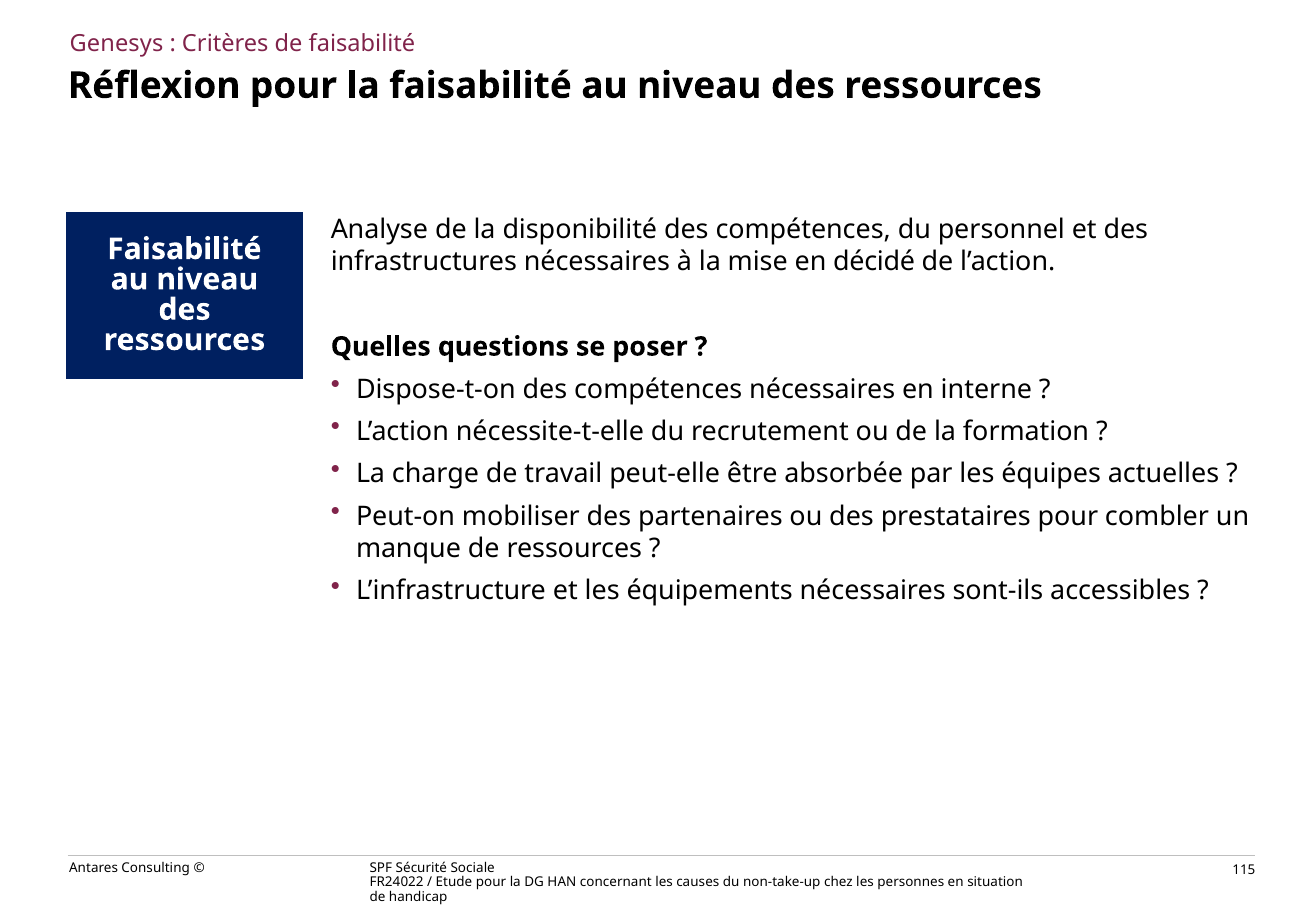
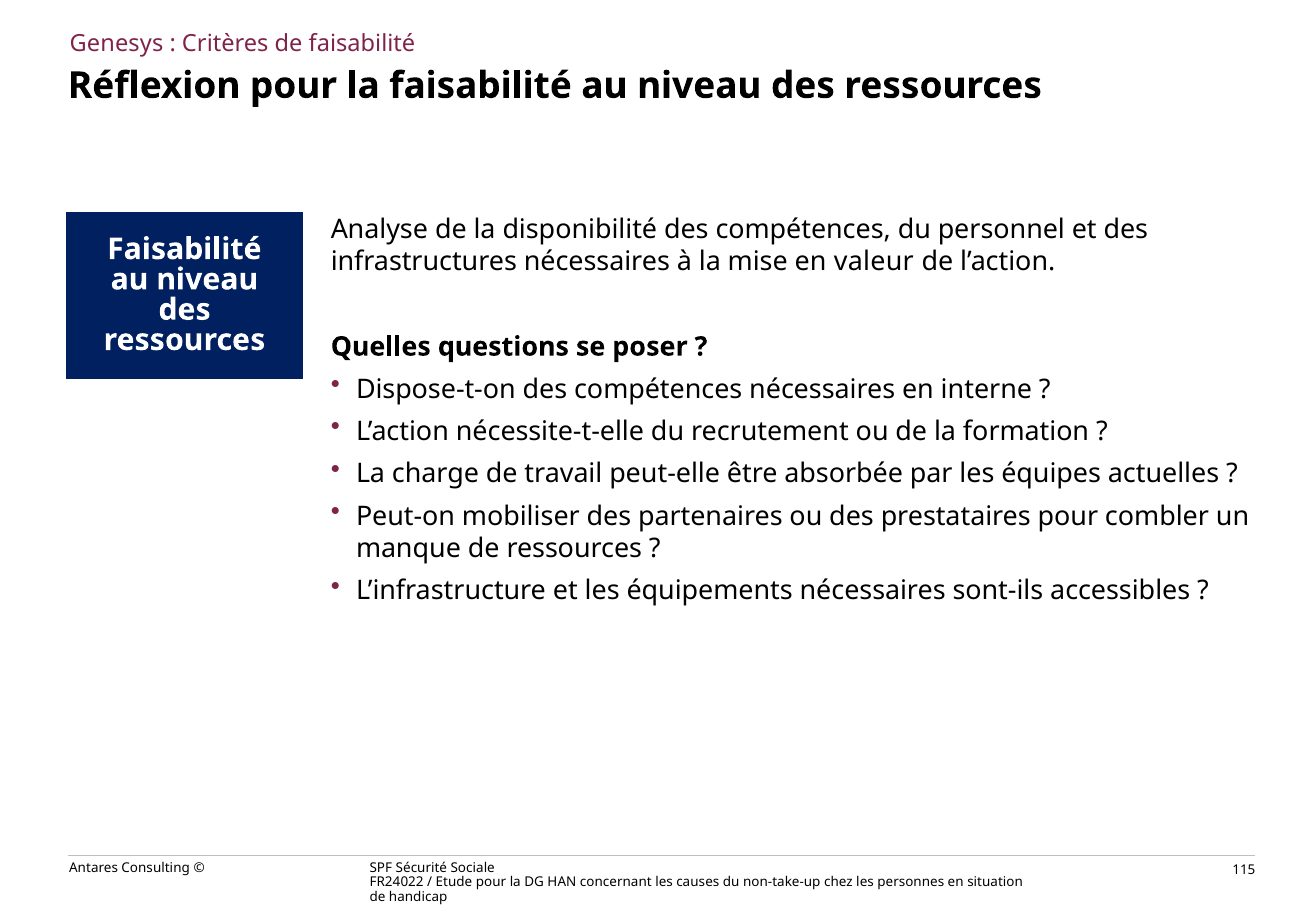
décidé: décidé -> valeur
